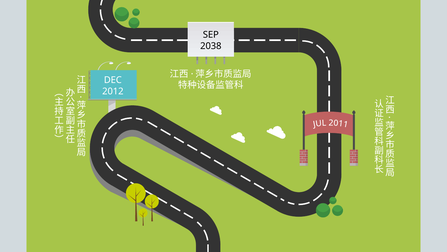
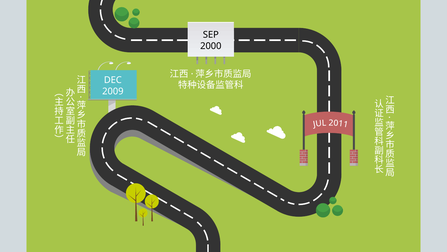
2038: 2038 -> 2000
2012: 2012 -> 2009
